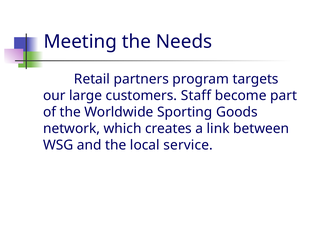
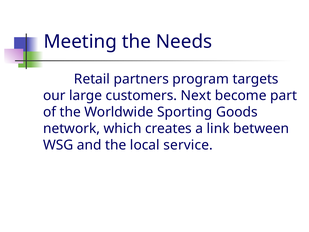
Staff: Staff -> Next
